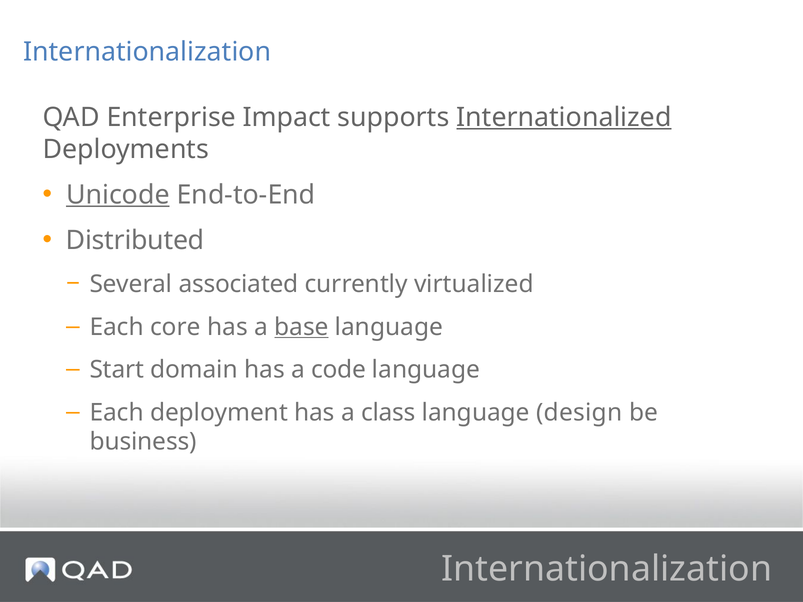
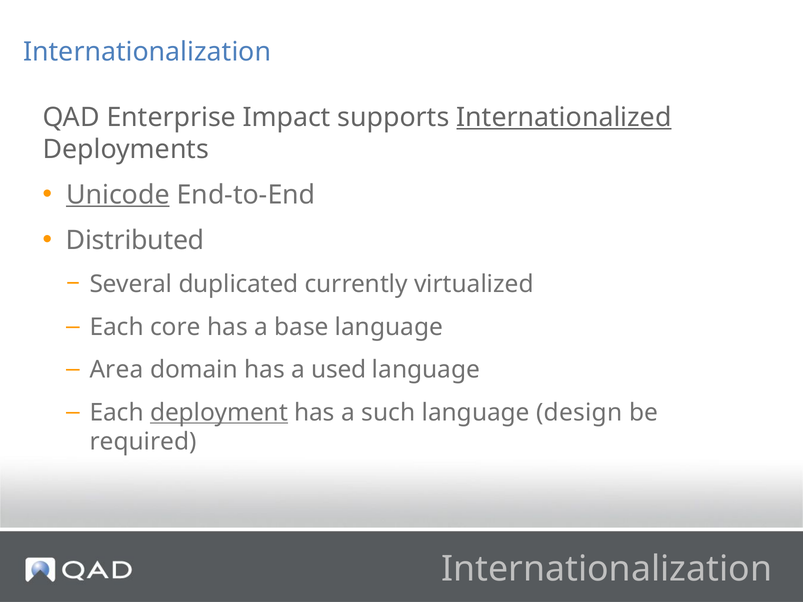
associated: associated -> duplicated
base underline: present -> none
Start: Start -> Area
code: code -> used
deployment underline: none -> present
class: class -> such
business: business -> required
